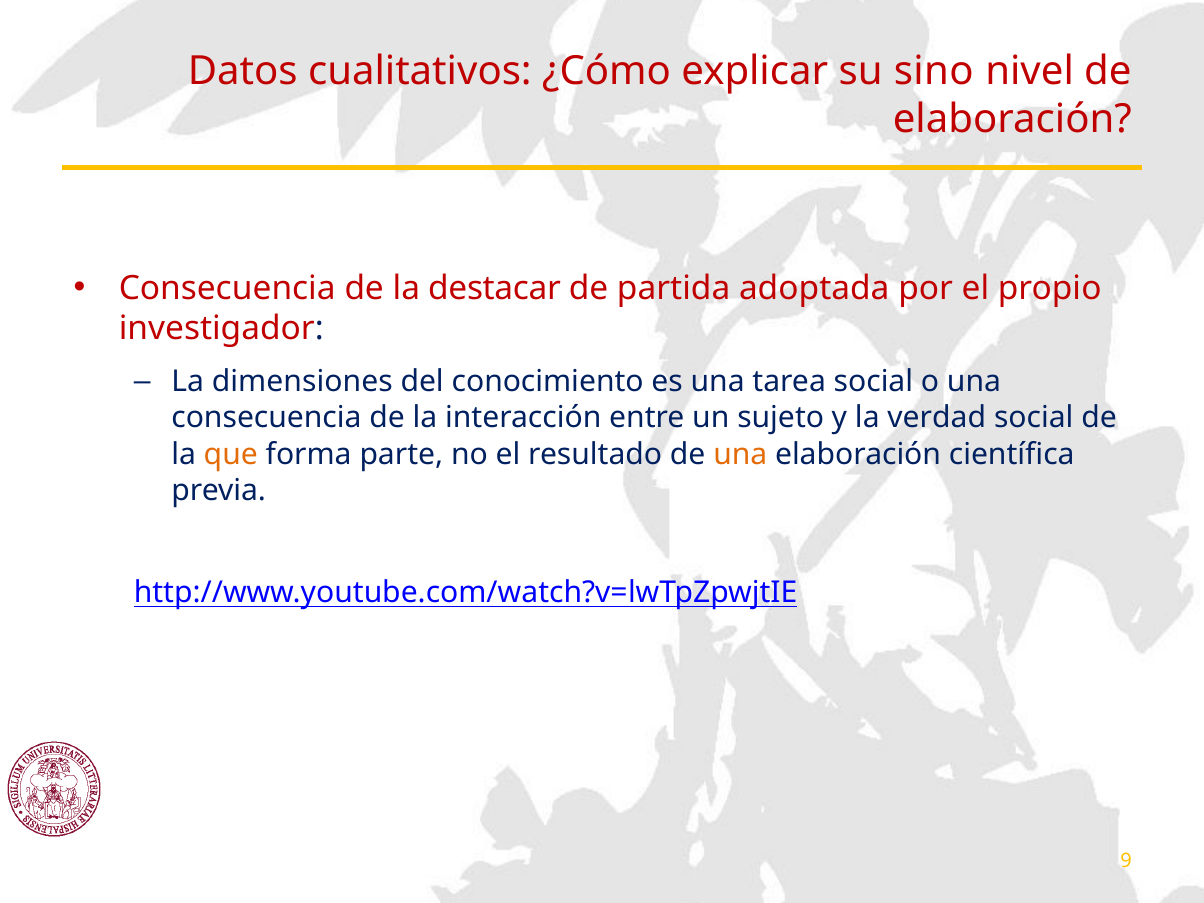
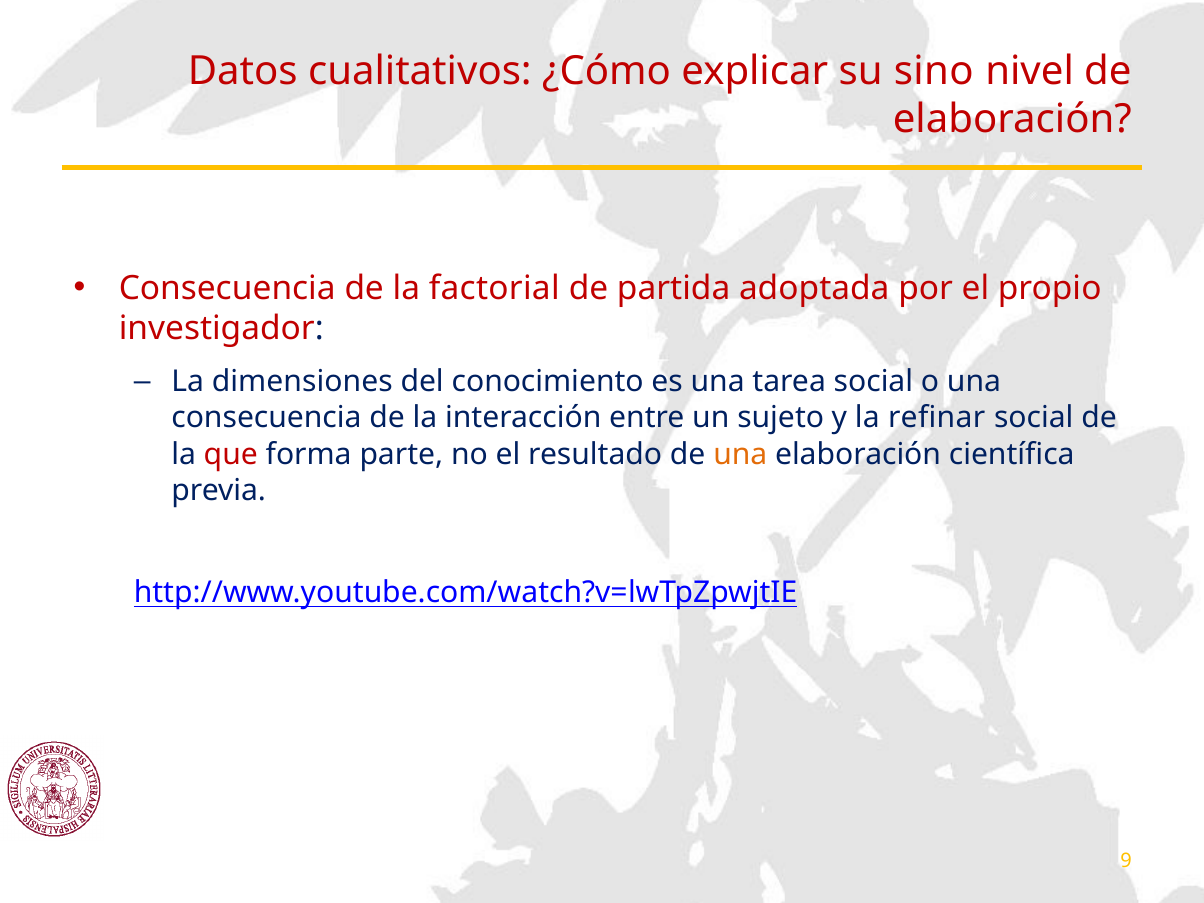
destacar: destacar -> factorial
verdad: verdad -> refinar
que colour: orange -> red
